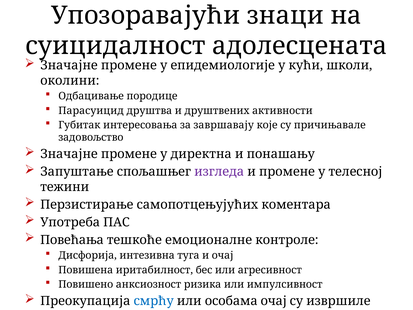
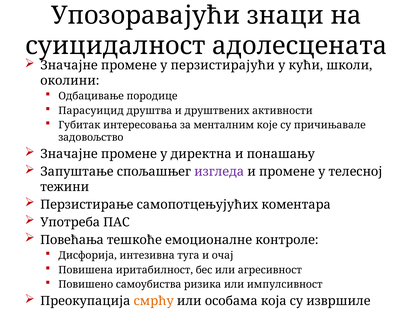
епидемиологије: епидемиологије -> перзистирајући
завршавају: завршавају -> менталним
анксиозност: анксиозност -> самоубиства
смрћу colour: blue -> orange
особама очај: очај -> која
